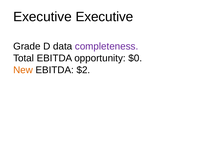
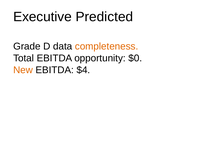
Executive Executive: Executive -> Predicted
completeness colour: purple -> orange
$2: $2 -> $4
